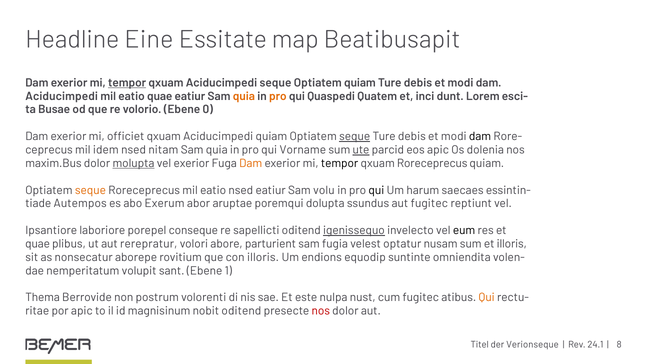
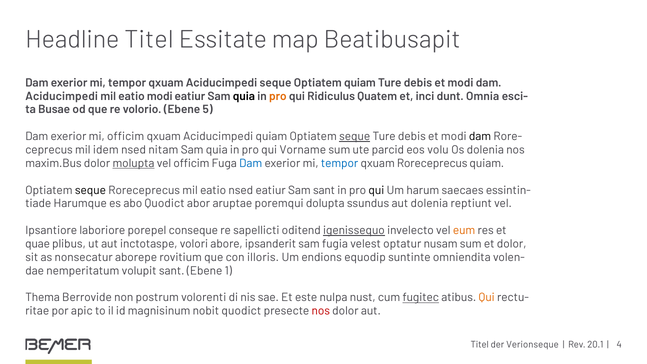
Headline Eine: Eine -> Titel
tempor at (127, 83) underline: present -> none
eatio quae: quae -> modi
quia at (244, 96) colour: orange -> black
Quaspedi: Quaspedi -> Ridiculus
Lorem: Lorem -> Omnia
0: 0 -> 5
mi officiet: officiet -> officim
ute underline: present -> none
eos apic: apic -> volu
vel exerior: exerior -> officim
Dam at (251, 163) colour: orange -> blue
tempor at (340, 163) colour: black -> blue
seque at (90, 190) colour: orange -> black
Sam volu: volu -> sant
Autempos: Autempos -> Harumque
abo Exerum: Exerum -> Quodict
aut fugitec: fugitec -> dolenia
eum colour: black -> orange
rerepratur: rerepratur -> inctotaspe
parturient: parturient -> ipsanderit
et illoris: illoris -> dolor
fugitec at (421, 298) underline: none -> present
nobit oditend: oditend -> quodict
24.1: 24.1 -> 20.1
8: 8 -> 4
